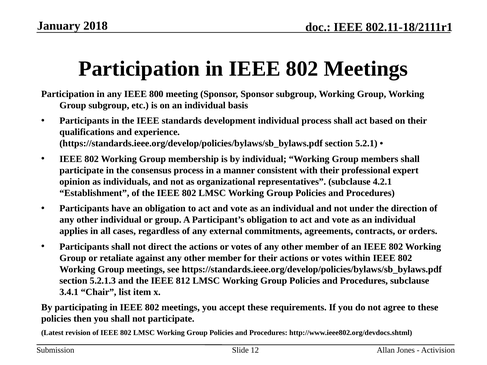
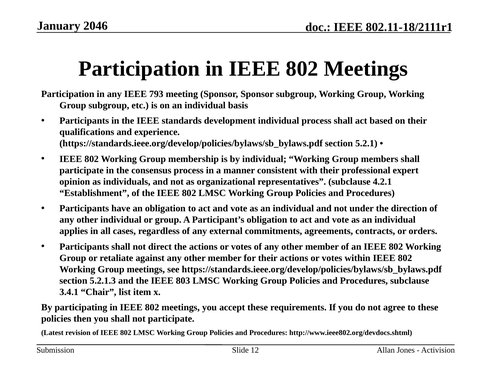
2018: 2018 -> 2046
800: 800 -> 793
812: 812 -> 803
